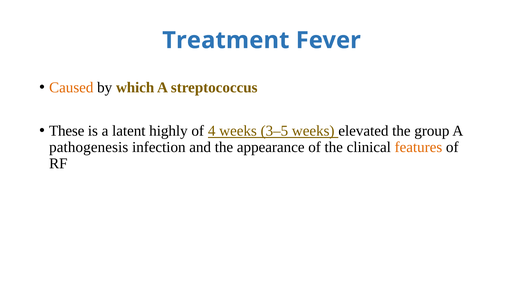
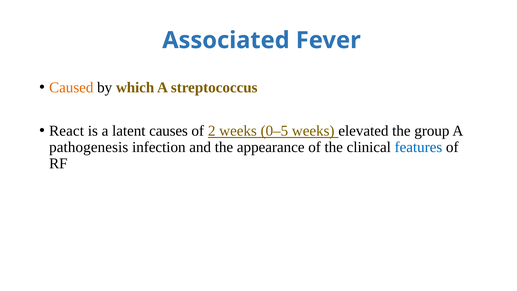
Treatment: Treatment -> Associated
These: These -> React
highly: highly -> causes
4: 4 -> 2
3–5: 3–5 -> 0–5
features colour: orange -> blue
